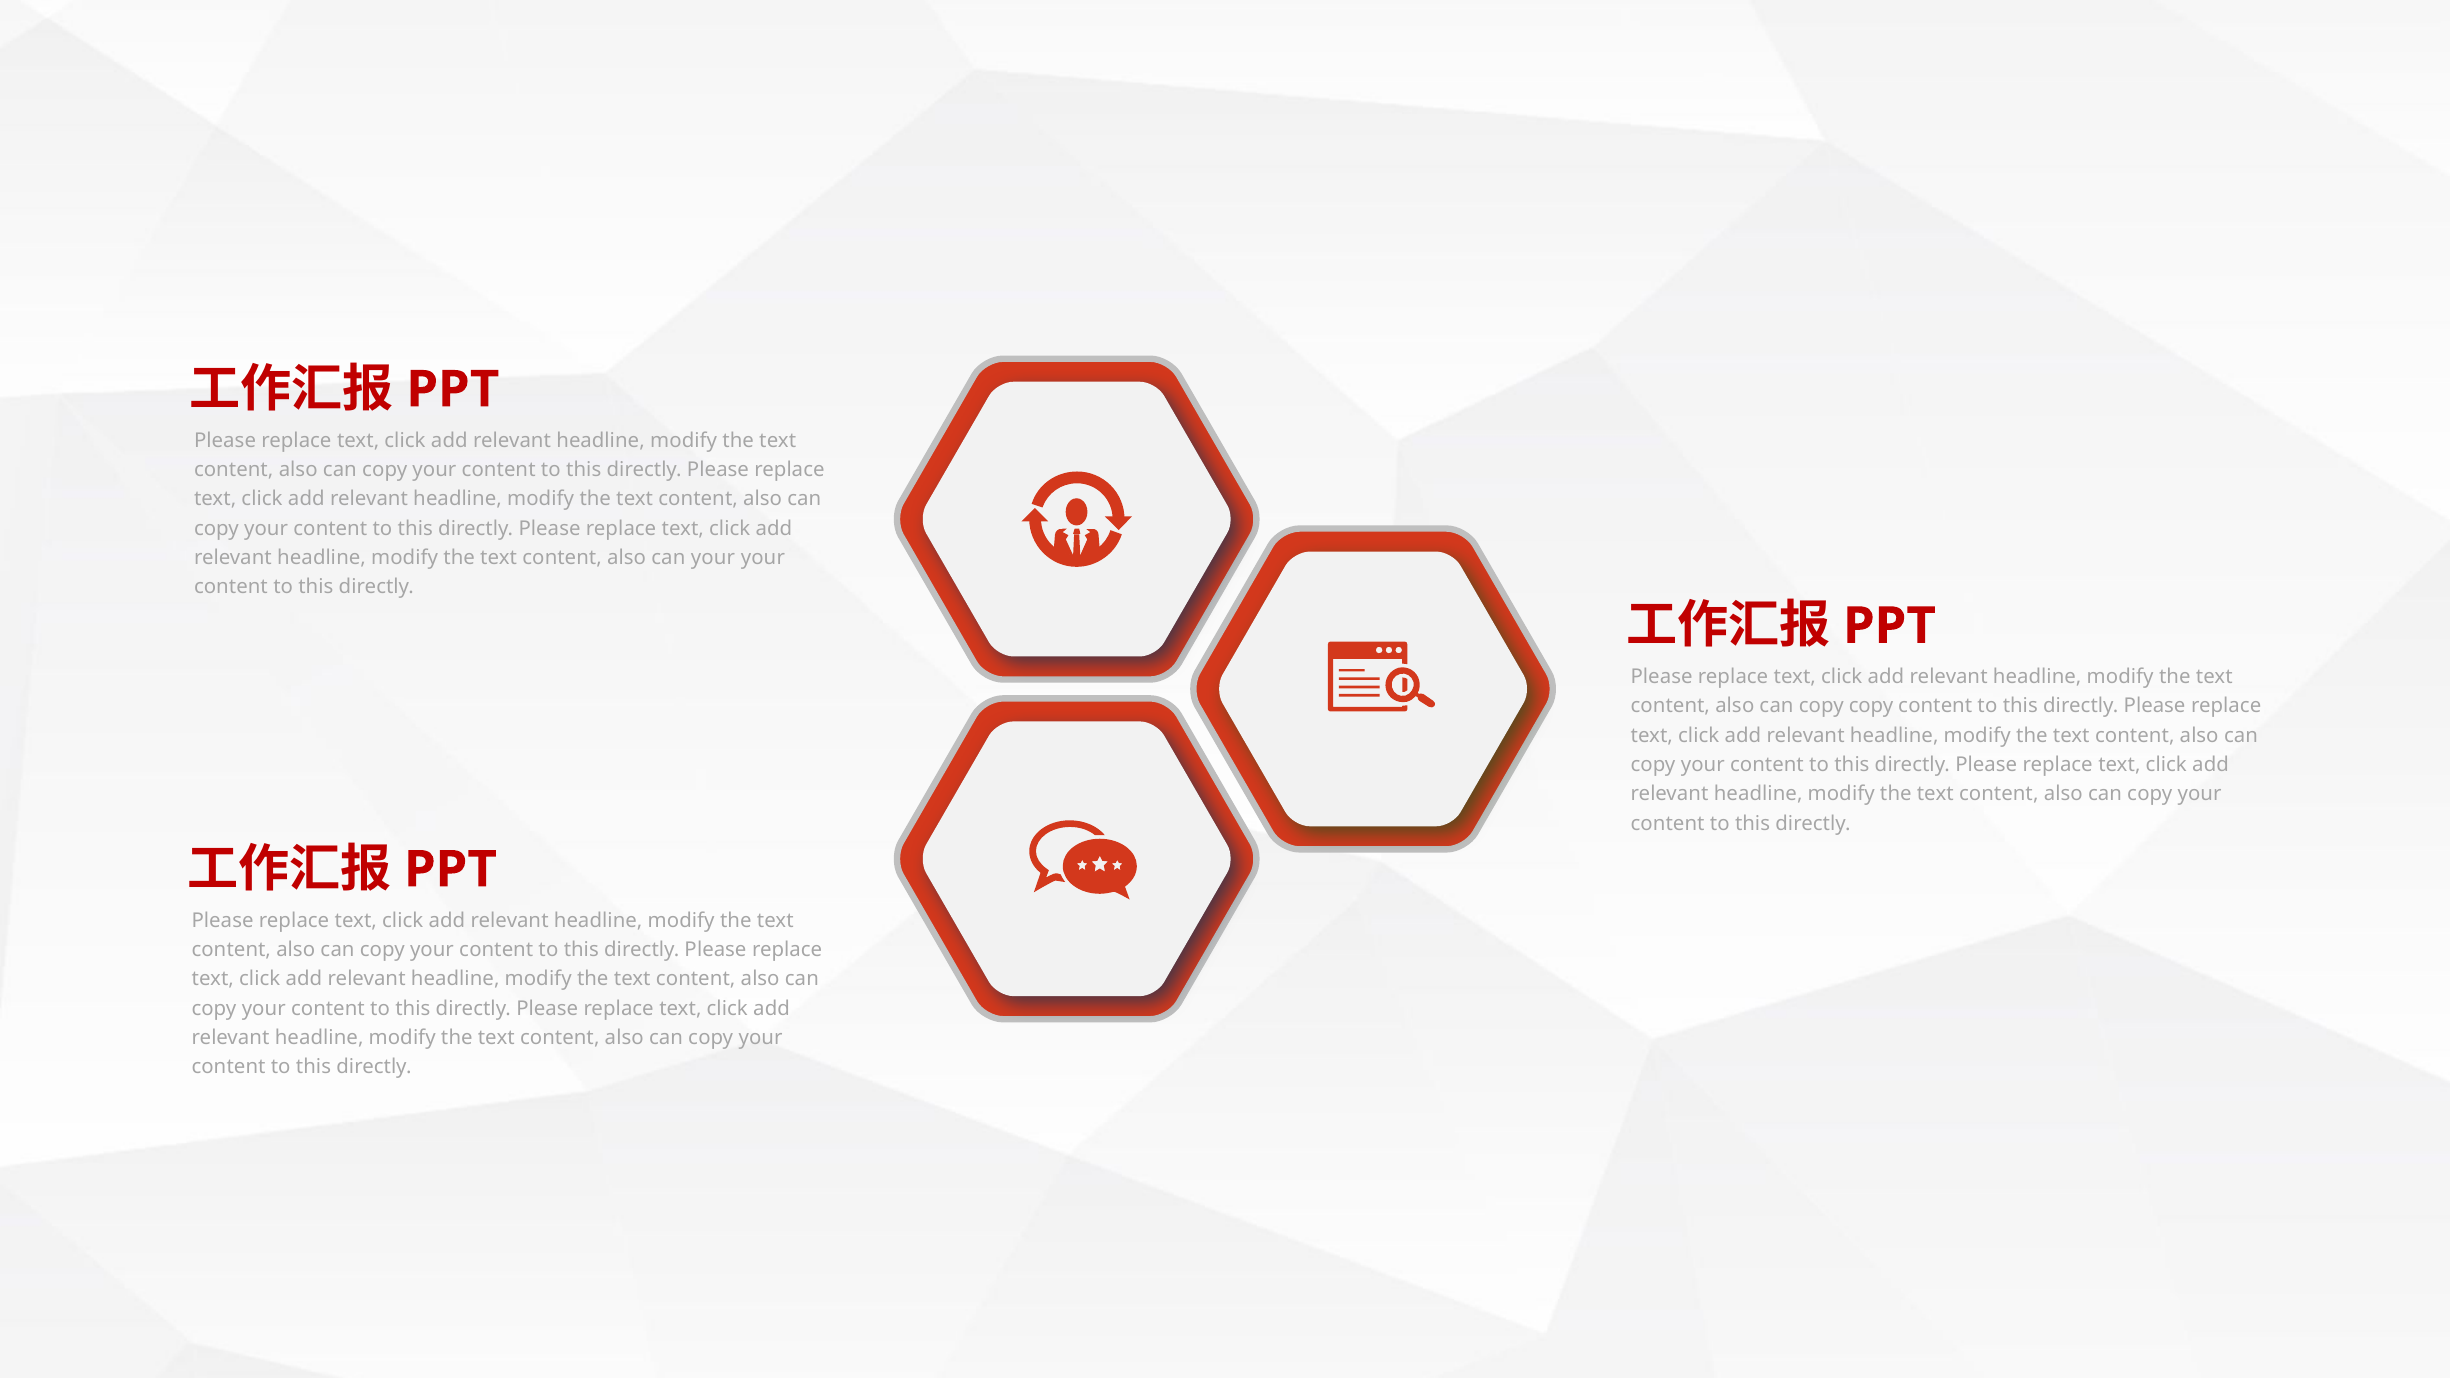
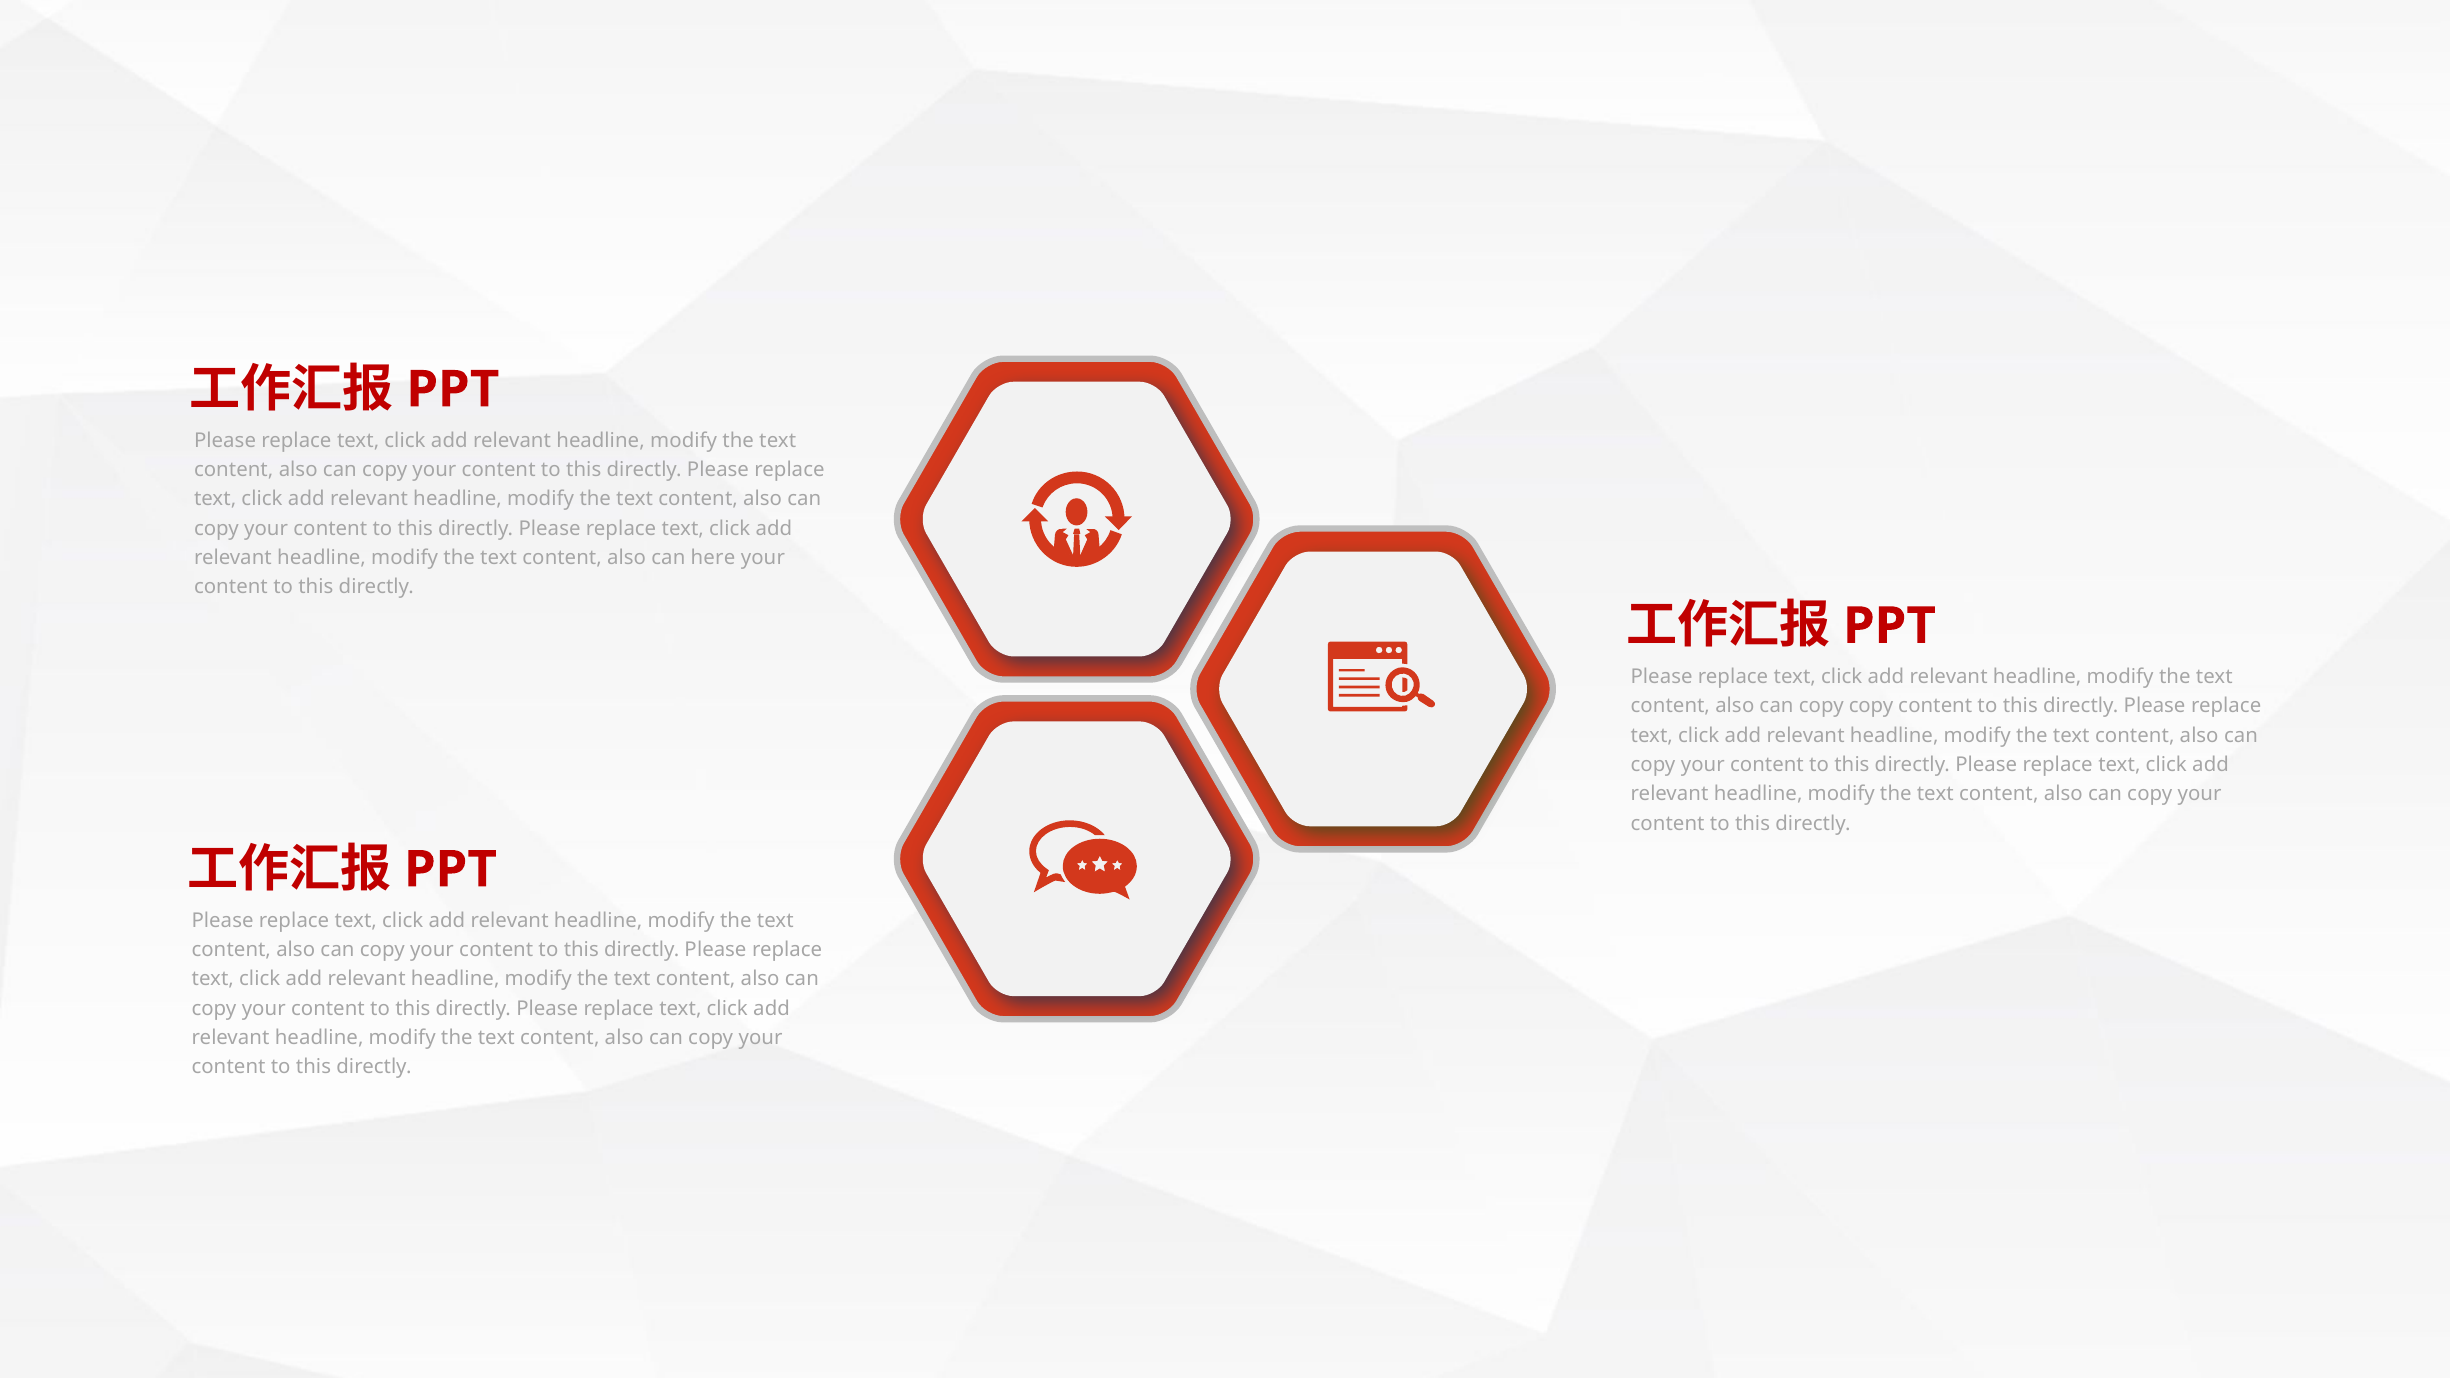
can your: your -> here
